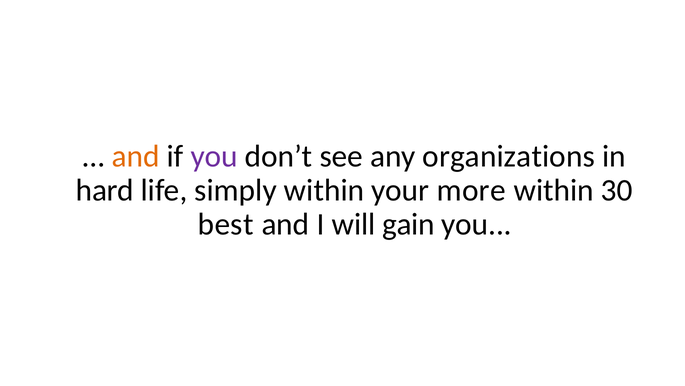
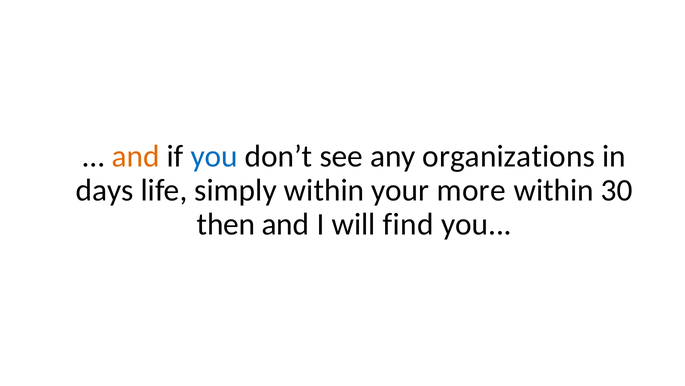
you at (214, 156) colour: purple -> blue
hard: hard -> days
best: best -> then
gain: gain -> find
